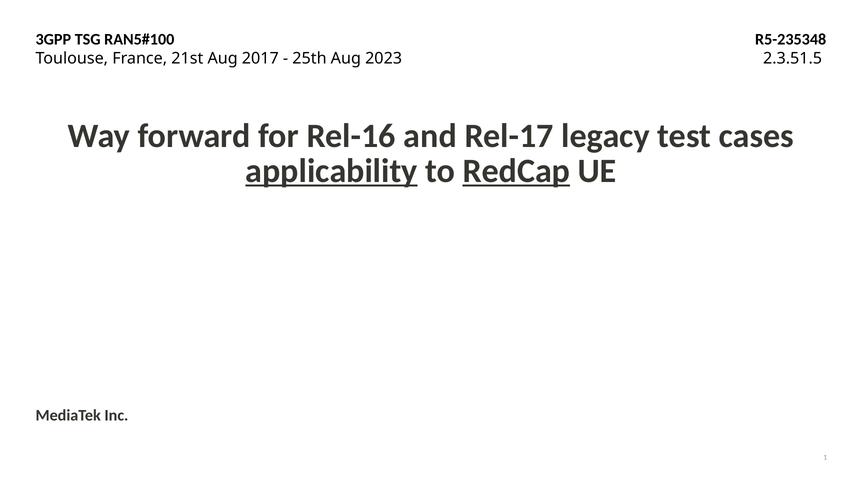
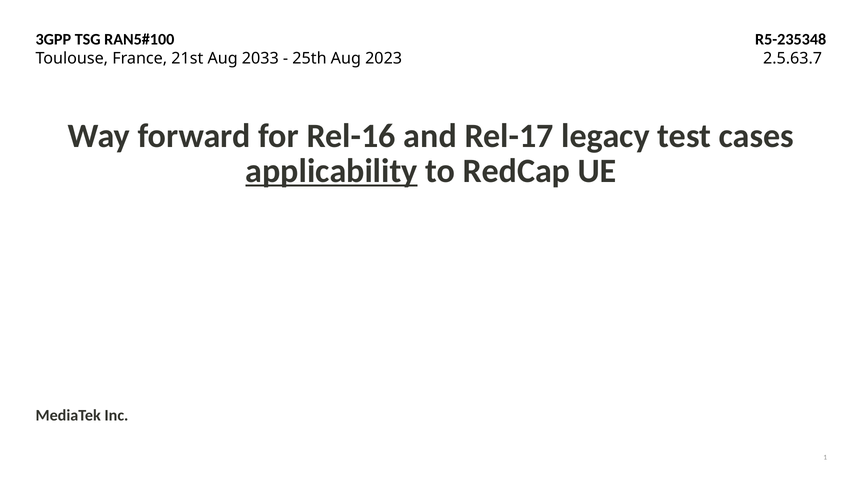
2017: 2017 -> 2033
2.3.51.5: 2.3.51.5 -> 2.5.63.7
RedCap underline: present -> none
